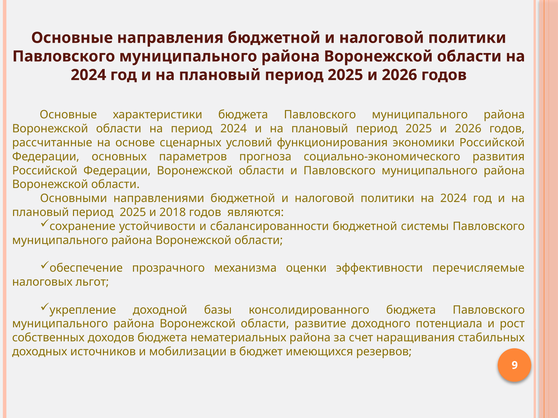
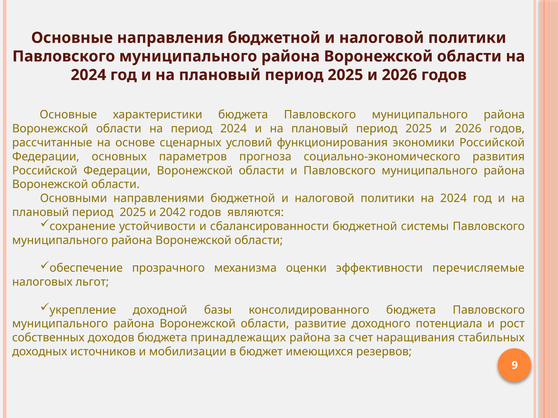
2018: 2018 -> 2042
нематериальных: нематериальных -> принадлежащих
